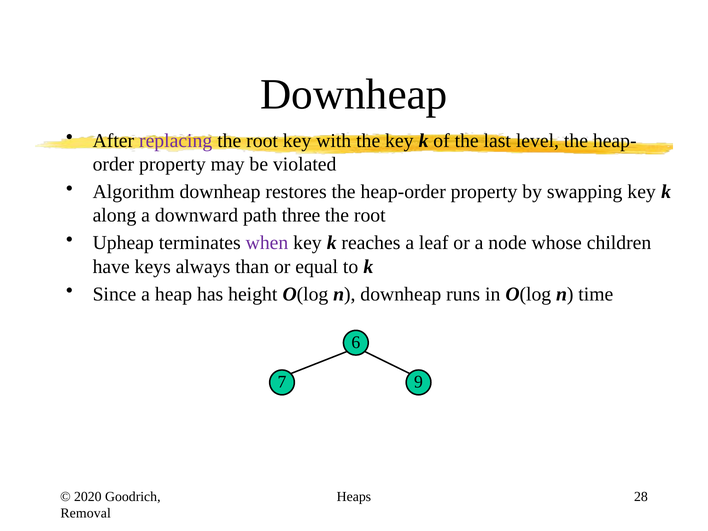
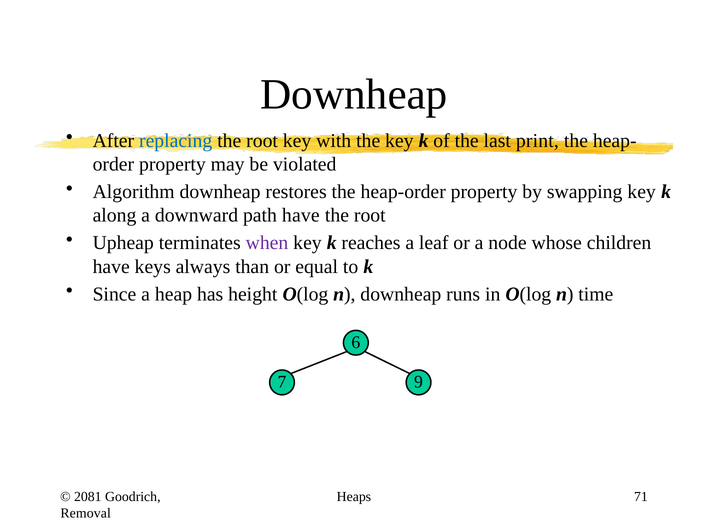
replacing colour: purple -> blue
level: level -> print
path three: three -> have
2020: 2020 -> 2081
28: 28 -> 71
